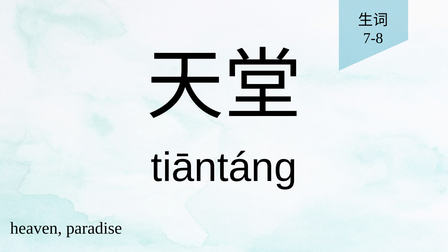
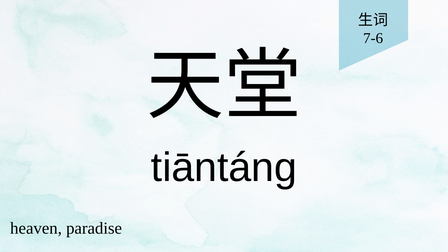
7-8: 7-8 -> 7-6
